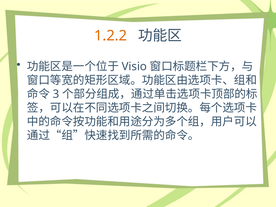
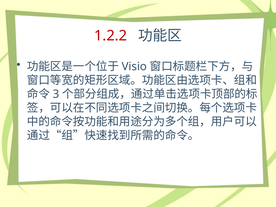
1.2.2 colour: orange -> red
